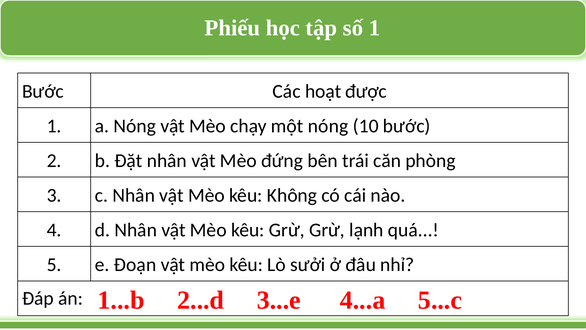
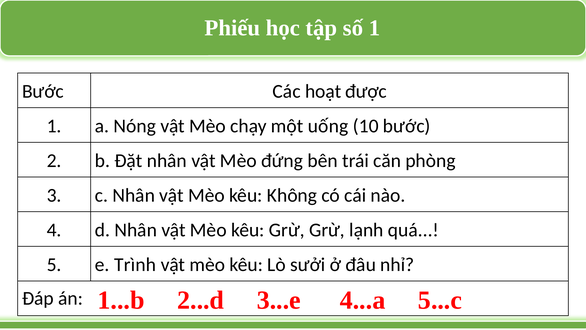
một nóng: nóng -> uống
Đoạn: Đoạn -> Trình
